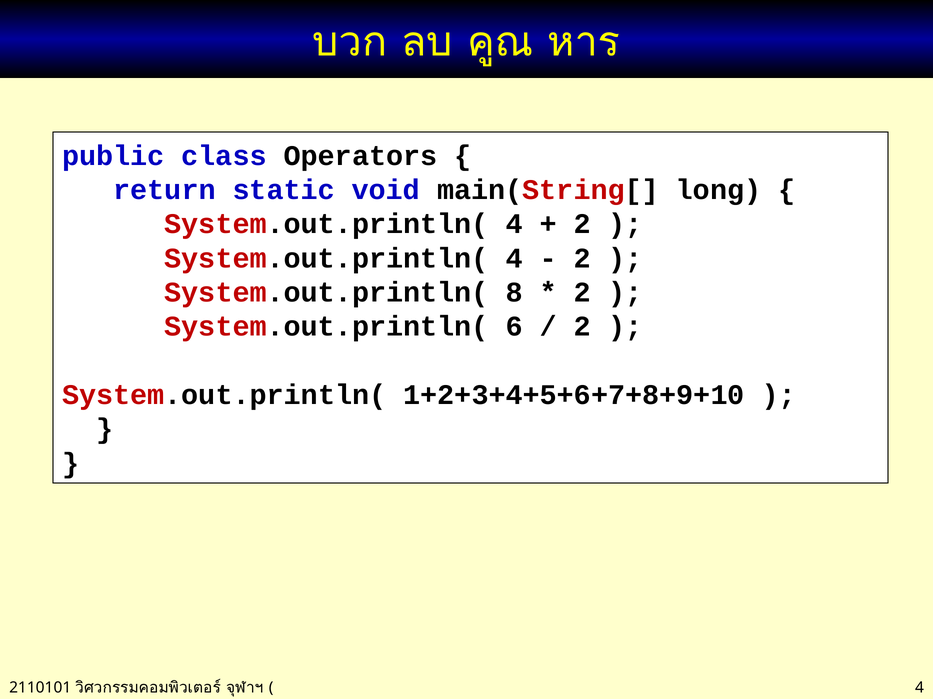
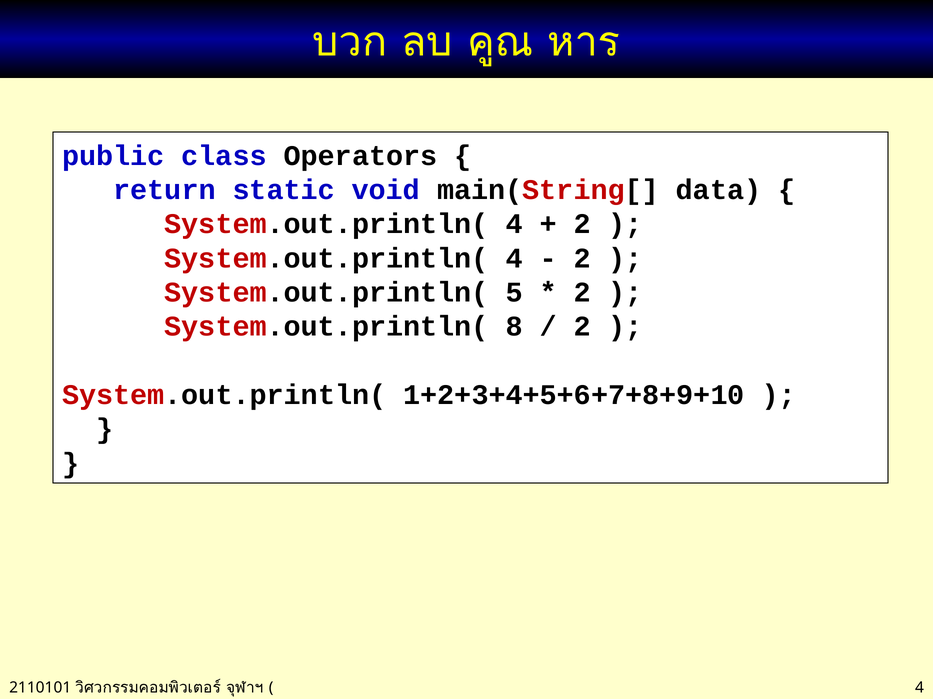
long: long -> data
8: 8 -> 5
6: 6 -> 8
